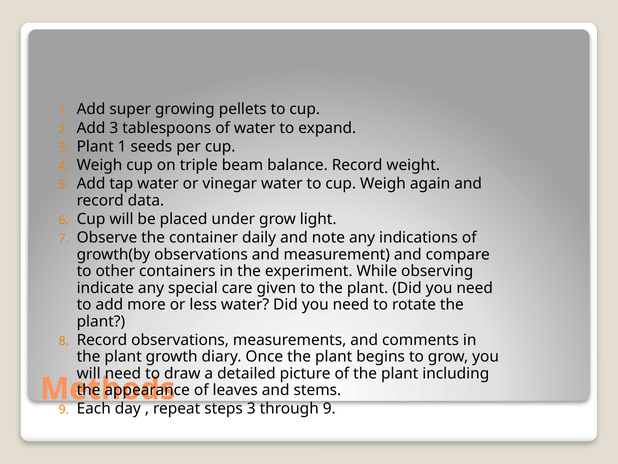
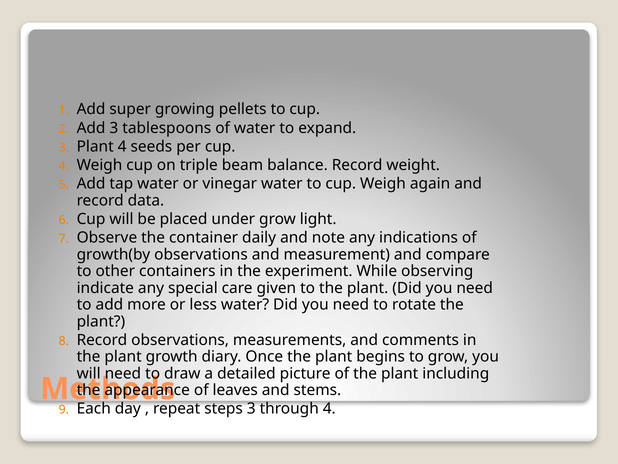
Plant 1: 1 -> 4
through 9: 9 -> 4
